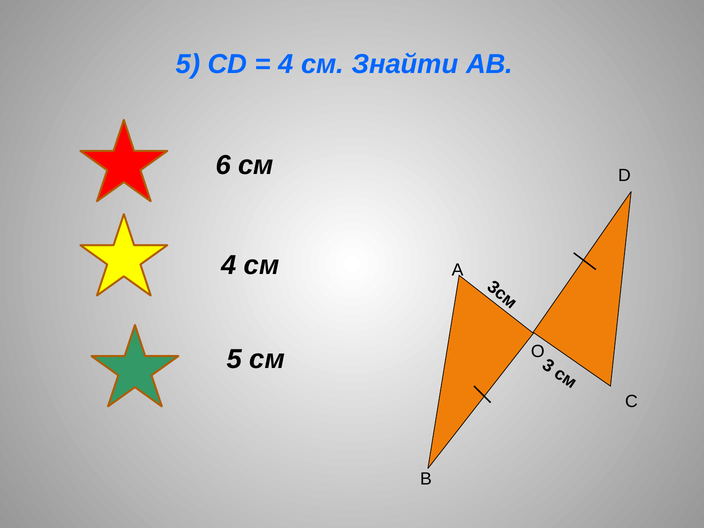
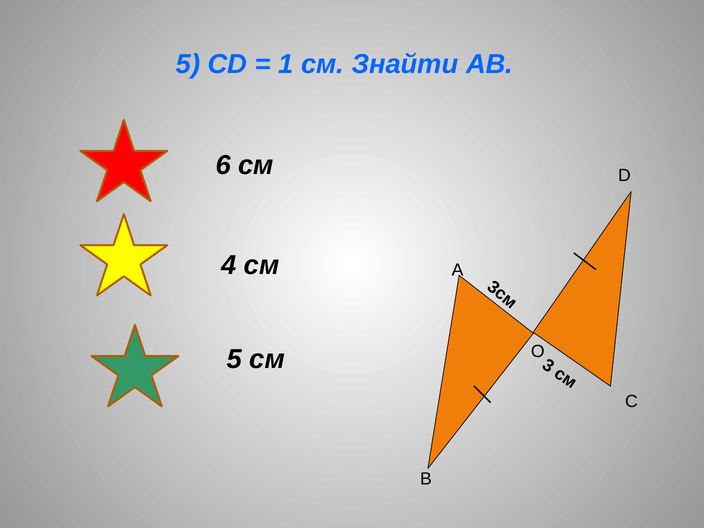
4 at (286, 64): 4 -> 1
